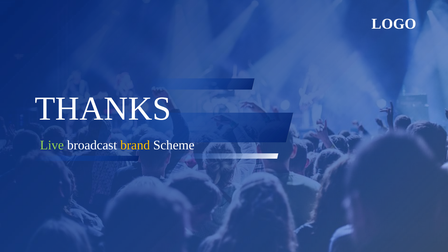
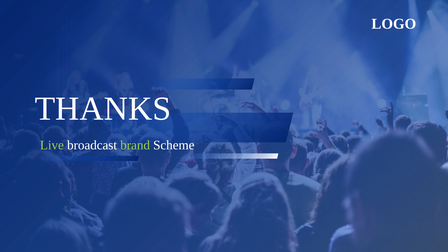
brand colour: yellow -> light green
